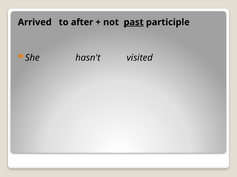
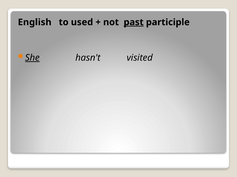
Arrived: Arrived -> English
after: after -> used
She underline: none -> present
